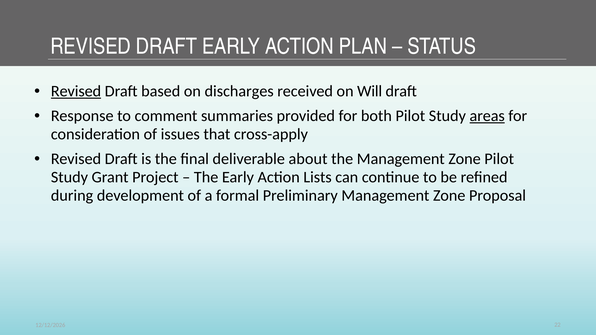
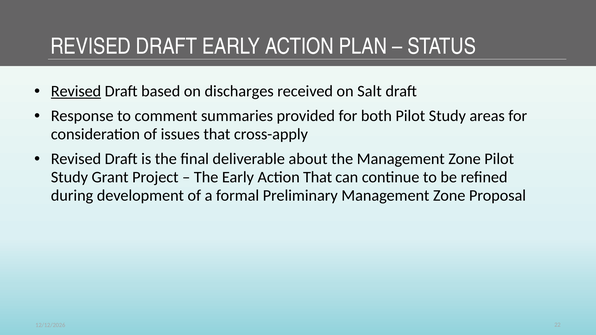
Will: Will -> Salt
areas underline: present -> none
Action Lists: Lists -> That
